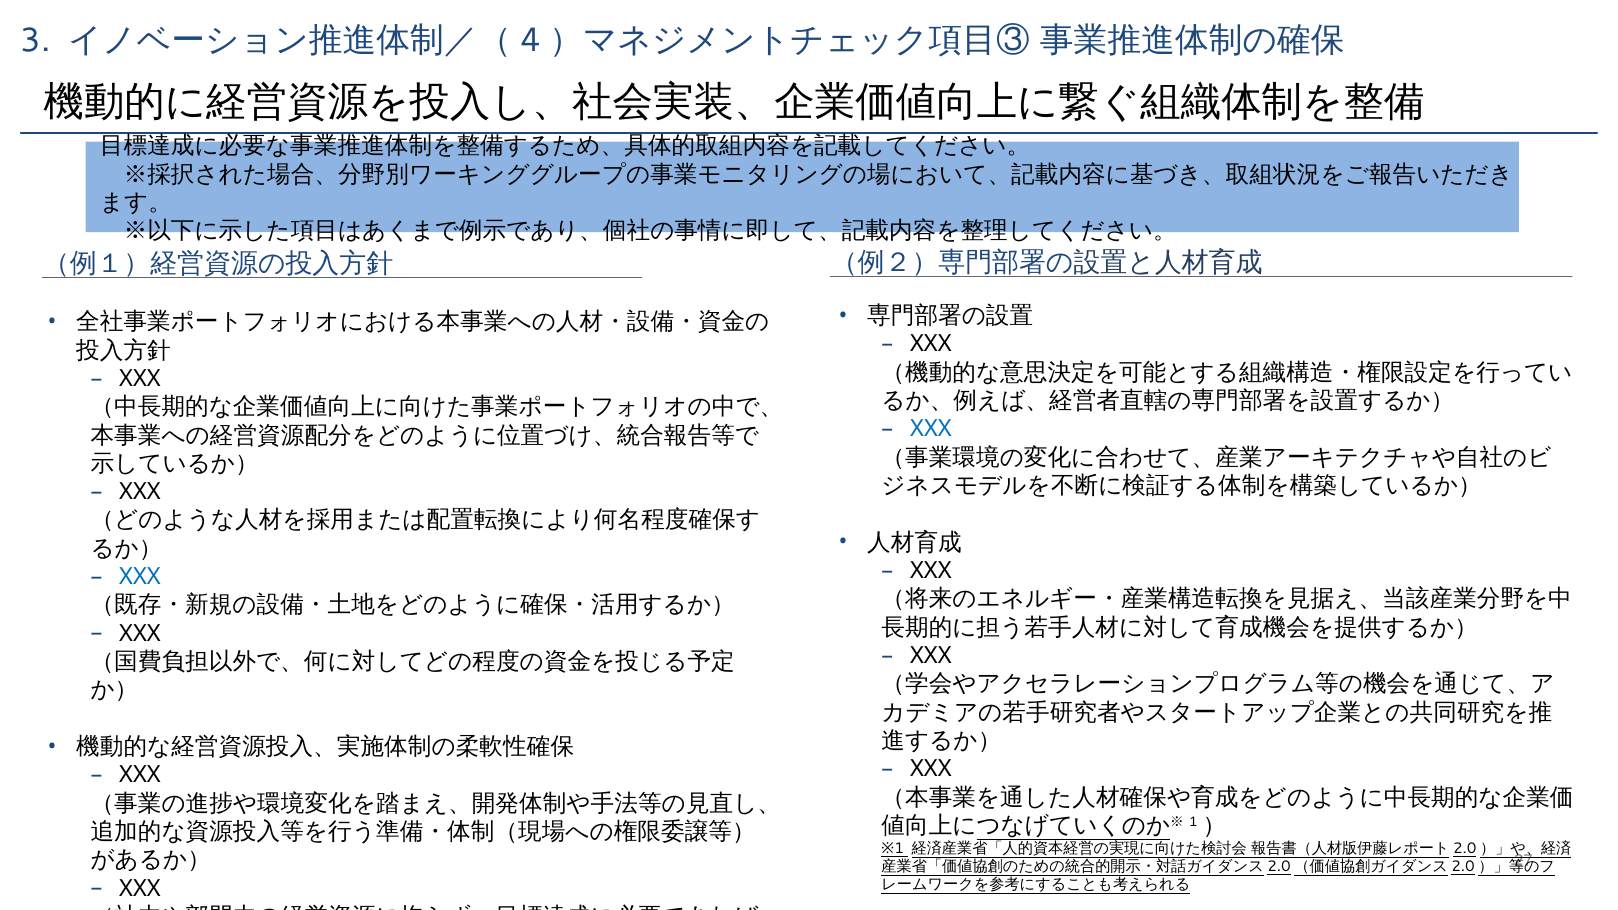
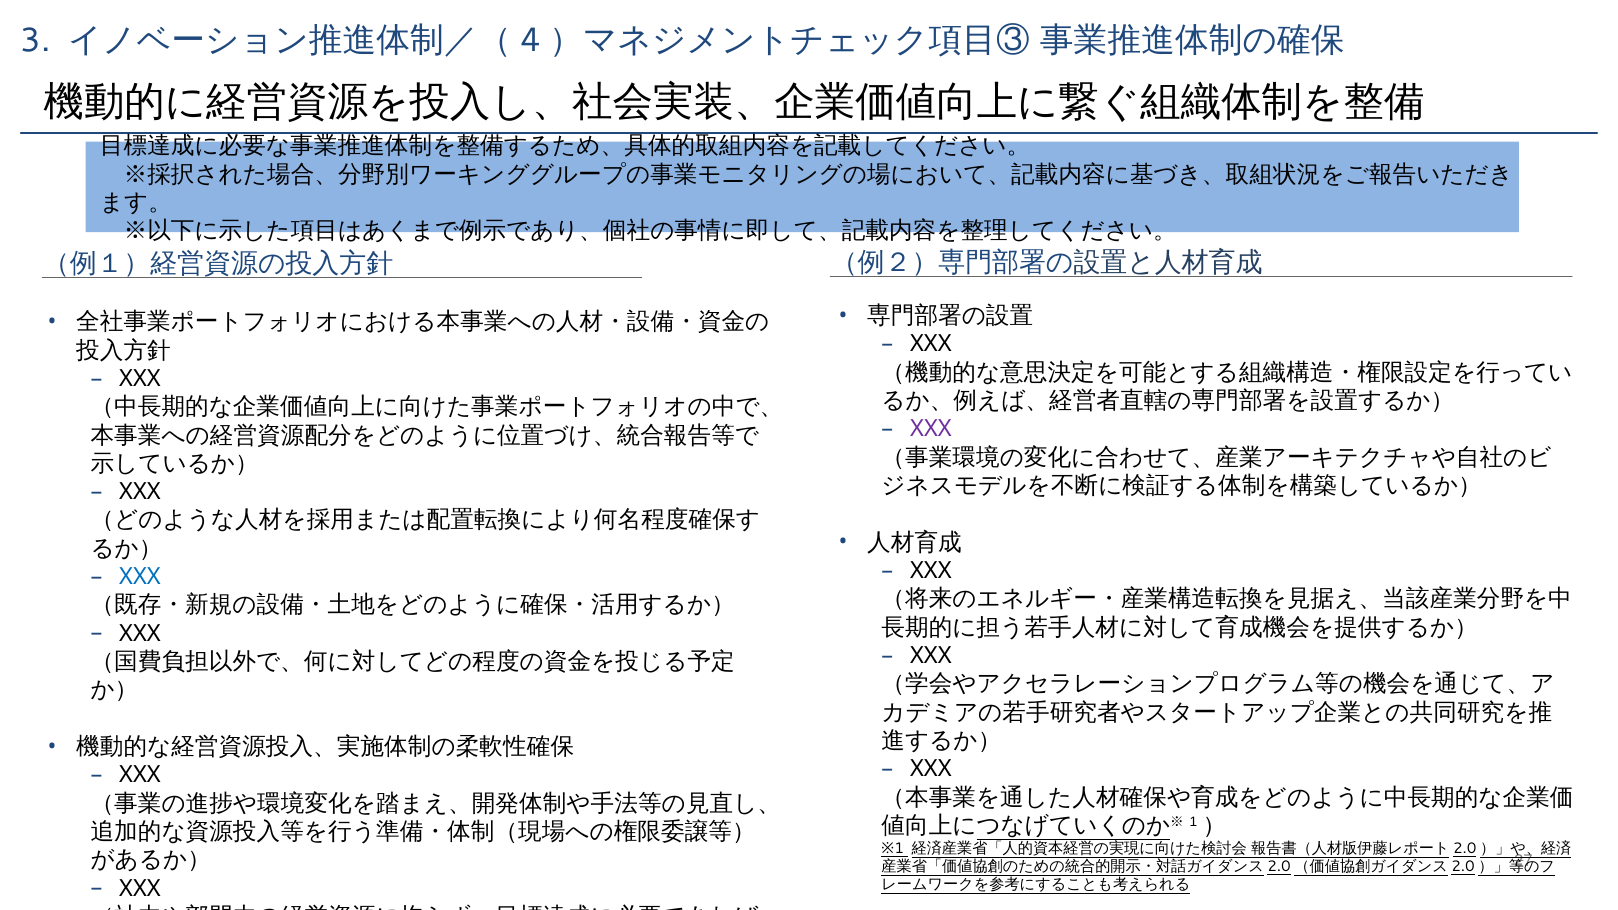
XXX at (931, 429) colour: blue -> purple
